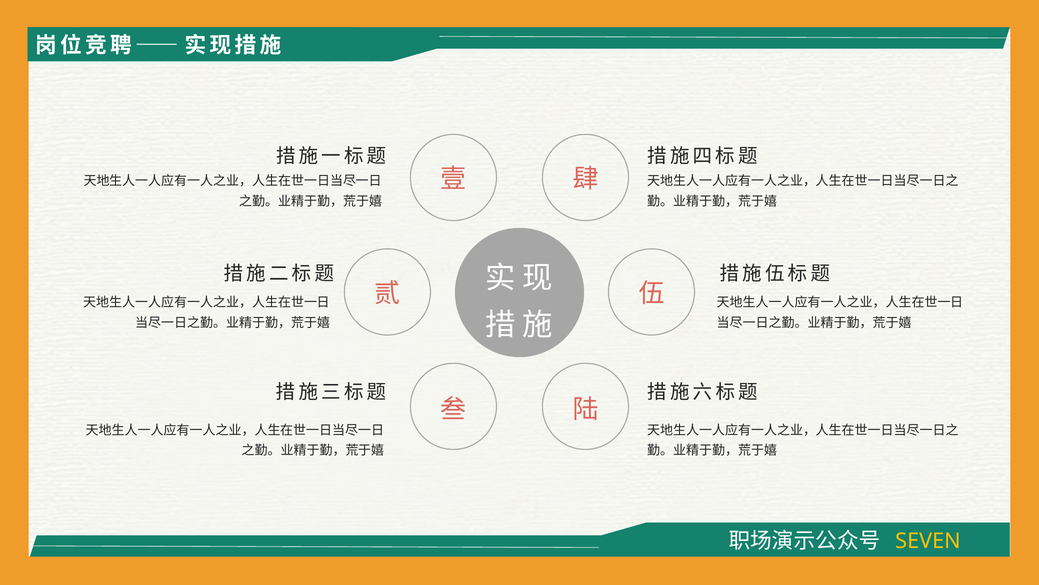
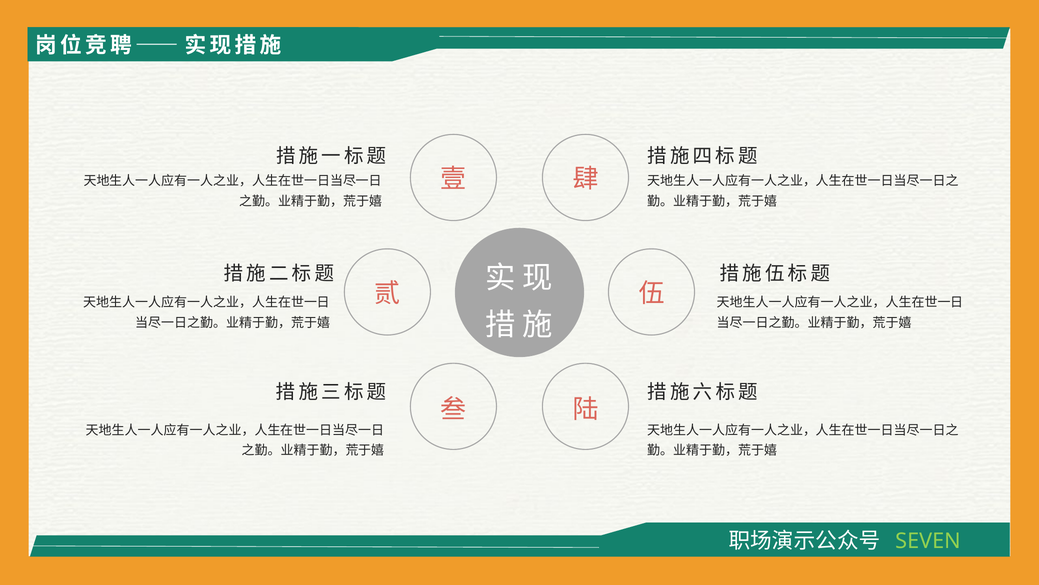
SEVEN colour: yellow -> light green
